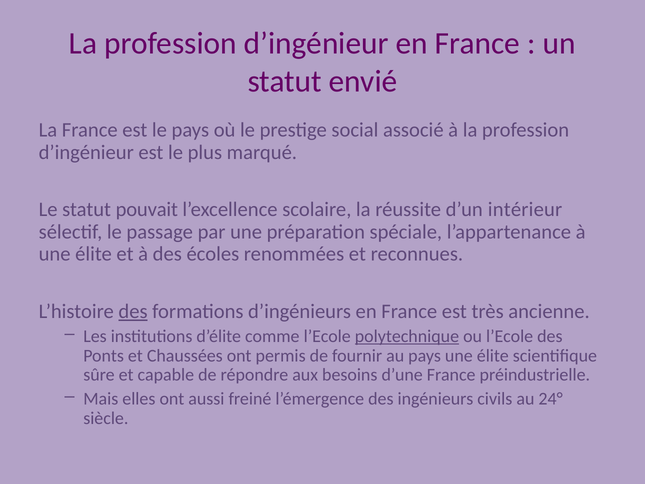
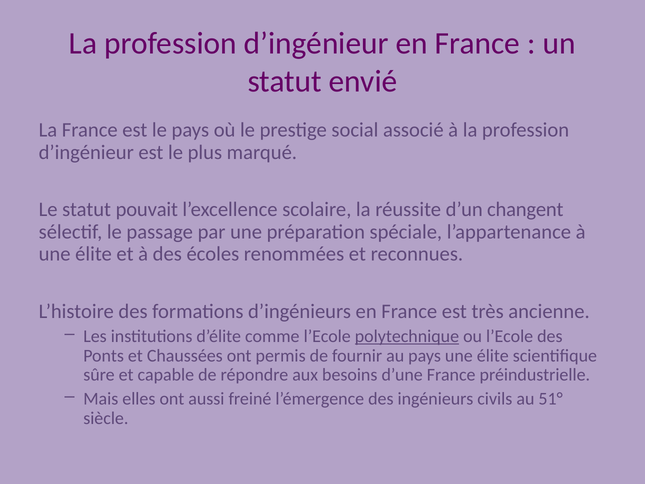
intérieur: intérieur -> changent
des at (133, 311) underline: present -> none
24°: 24° -> 51°
